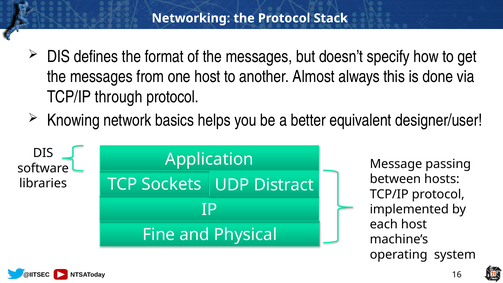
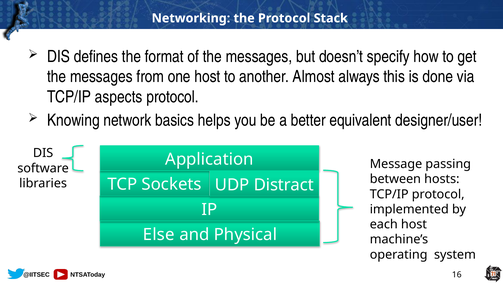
through: through -> aspects
Fine: Fine -> Else
